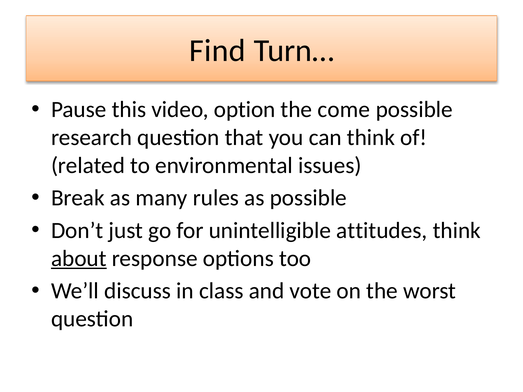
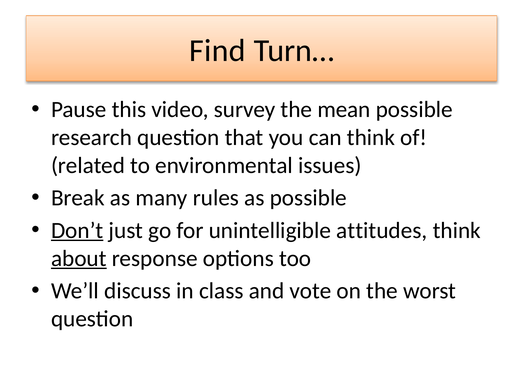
option: option -> survey
come: come -> mean
Don’t underline: none -> present
